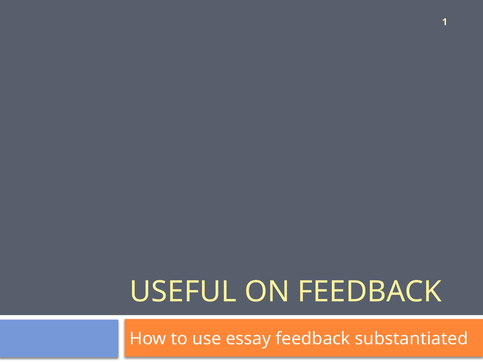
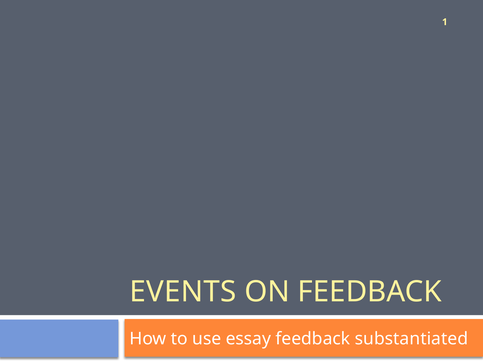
USEFUL: USEFUL -> EVENTS
